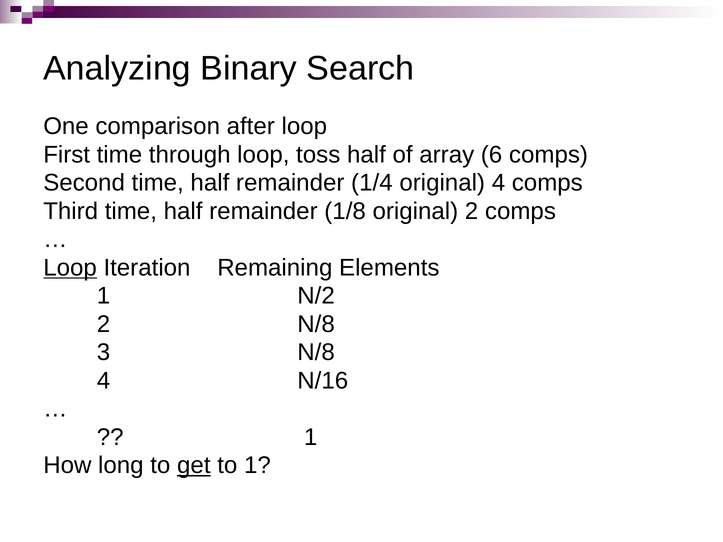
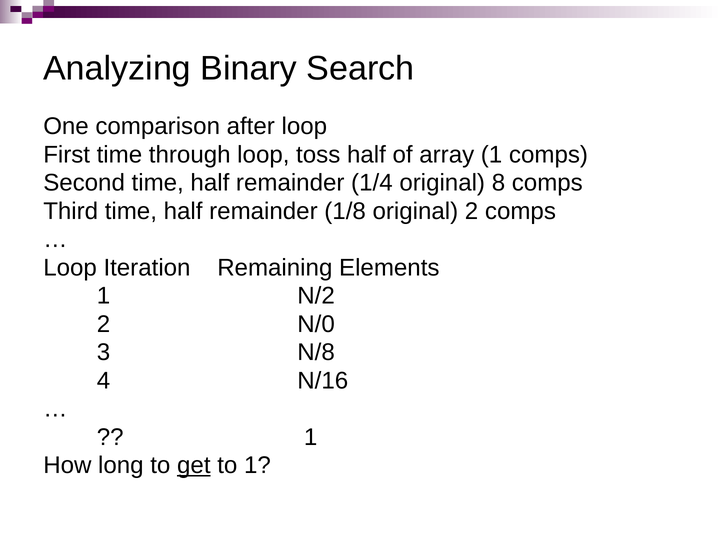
array 6: 6 -> 1
original 4: 4 -> 8
Loop at (70, 268) underline: present -> none
2 N/8: N/8 -> N/0
